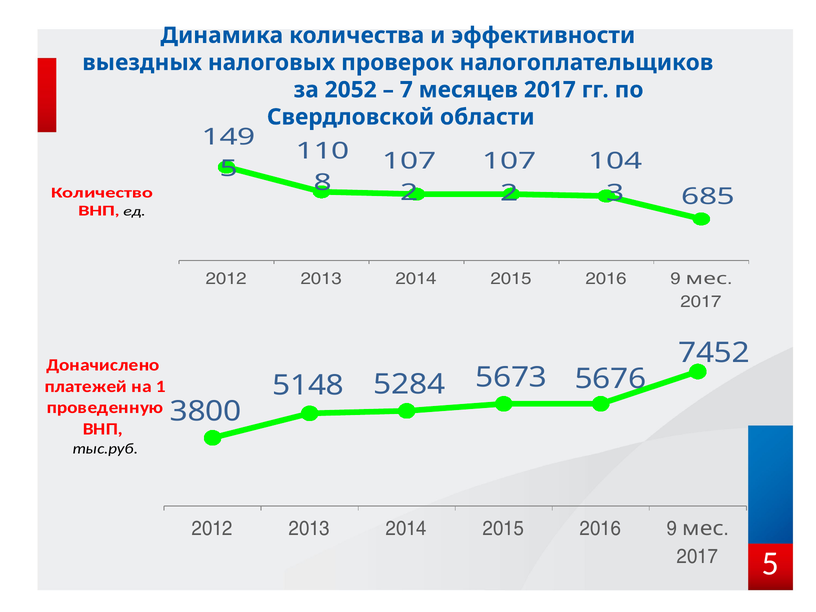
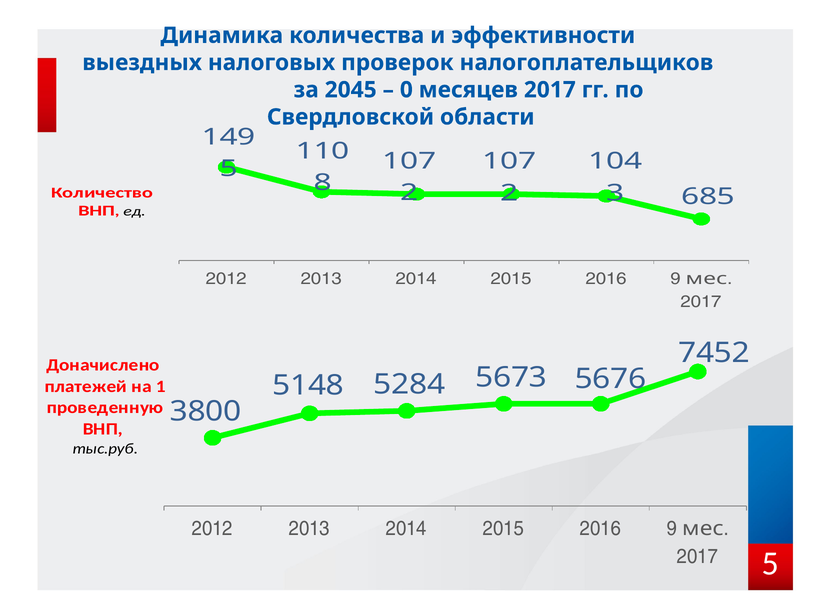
2052: 2052 -> 2045
7: 7 -> 0
